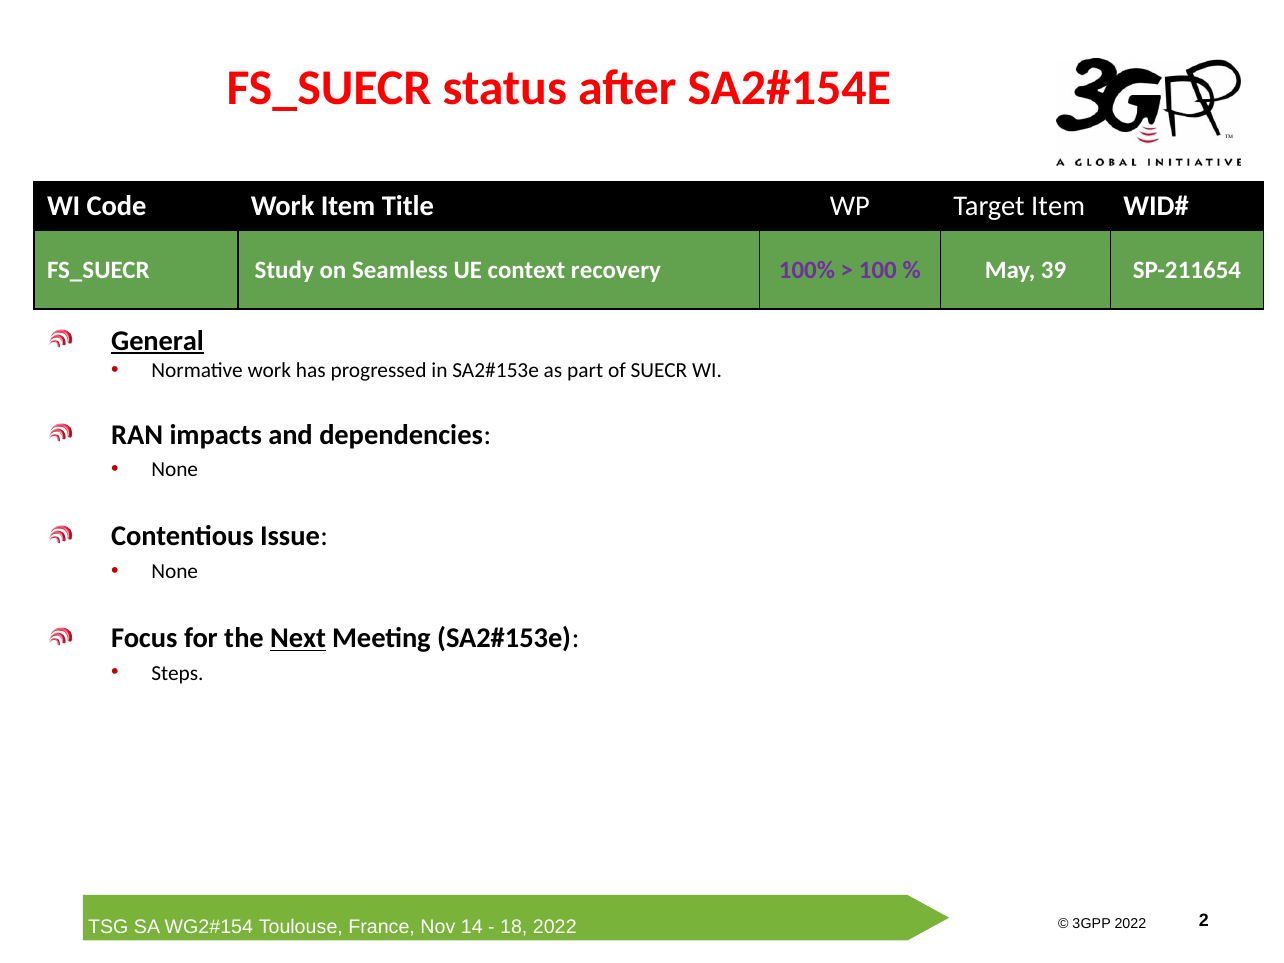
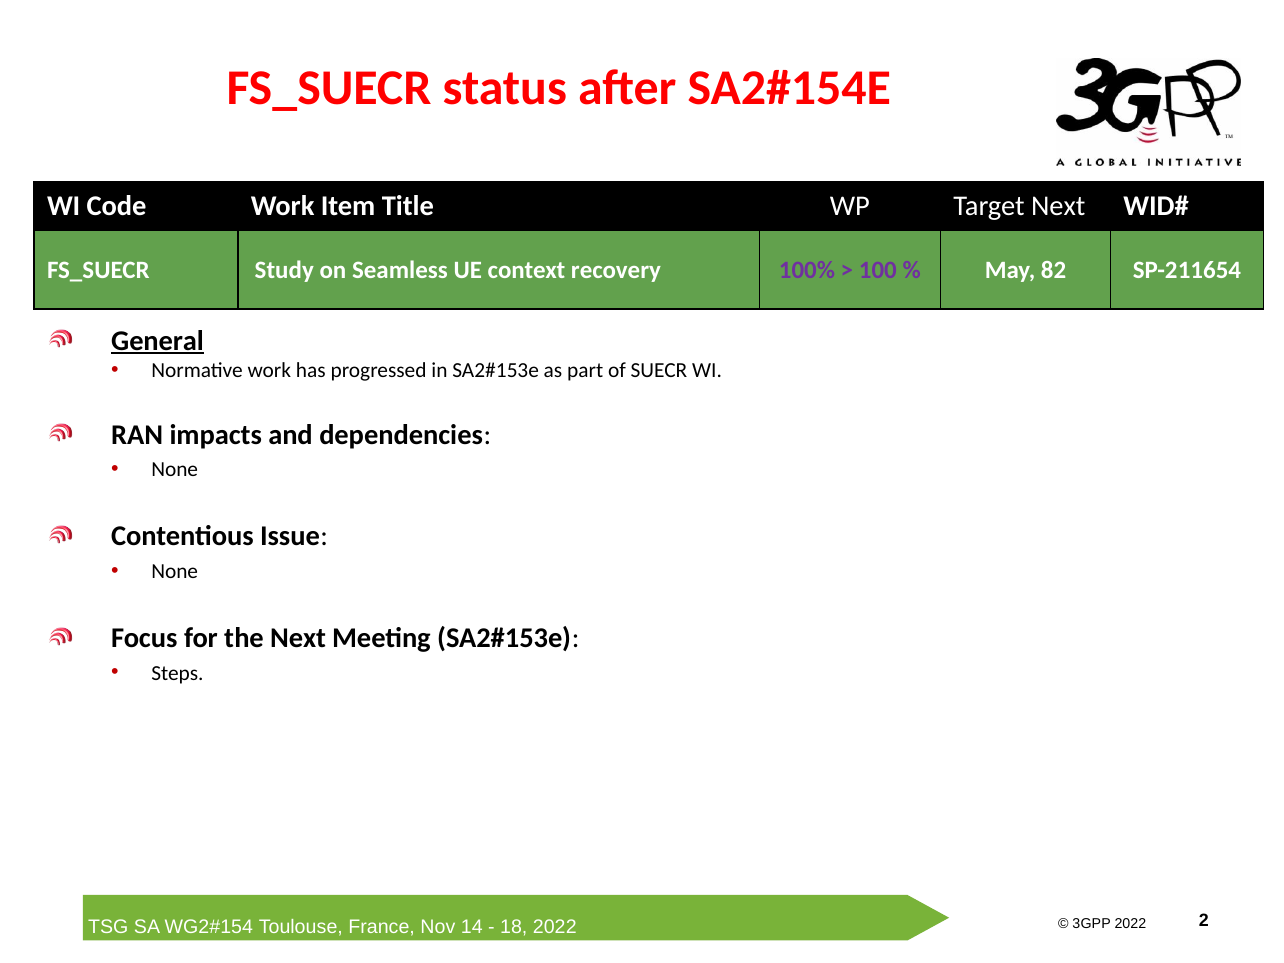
Target Item: Item -> Next
39: 39 -> 82
Next at (298, 638) underline: present -> none
